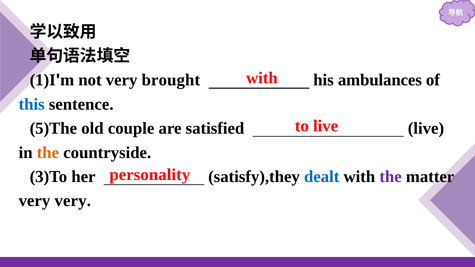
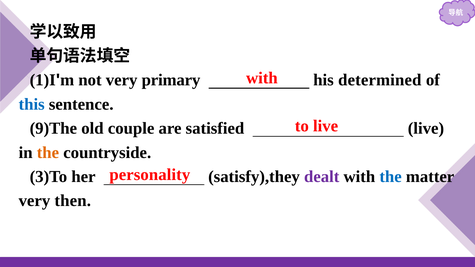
brought: brought -> primary
ambulances: ambulances -> determined
5)The: 5)The -> 9)The
dealt colour: blue -> purple
the at (391, 177) colour: purple -> blue
very very: very -> then
